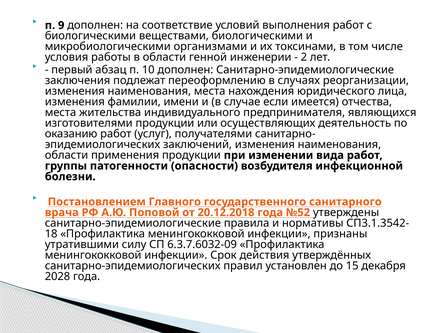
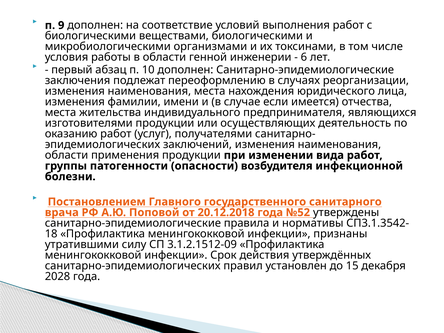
2: 2 -> 6
6.3.7.6032-09: 6.3.7.6032-09 -> 3.1.2.1512-09
